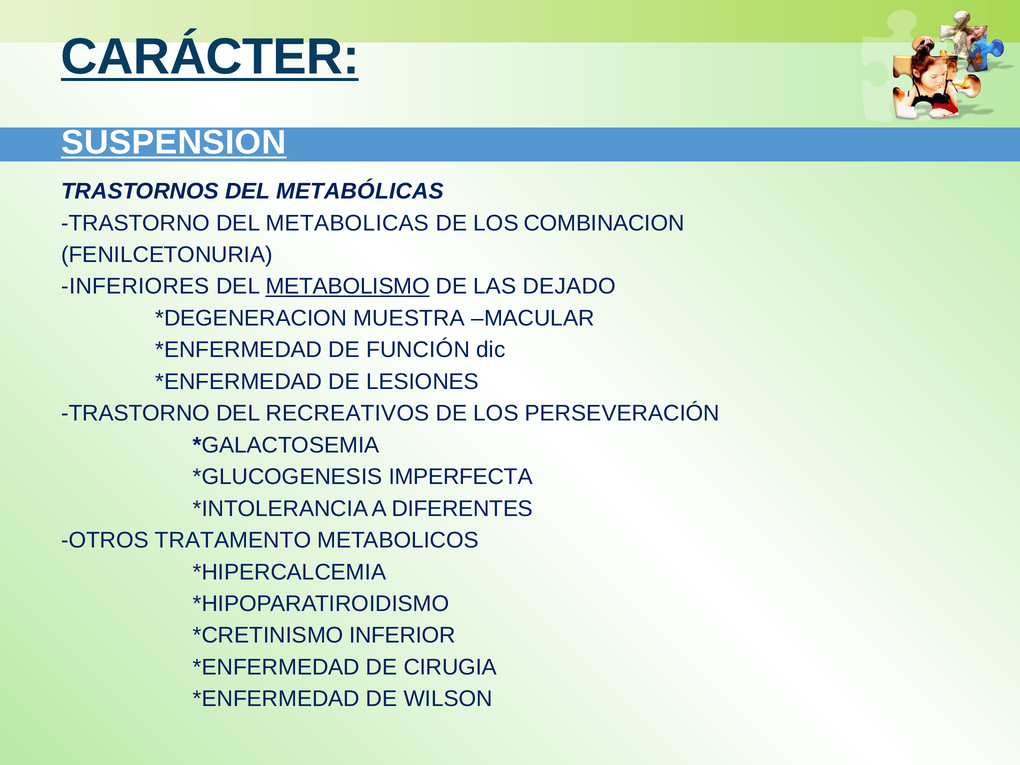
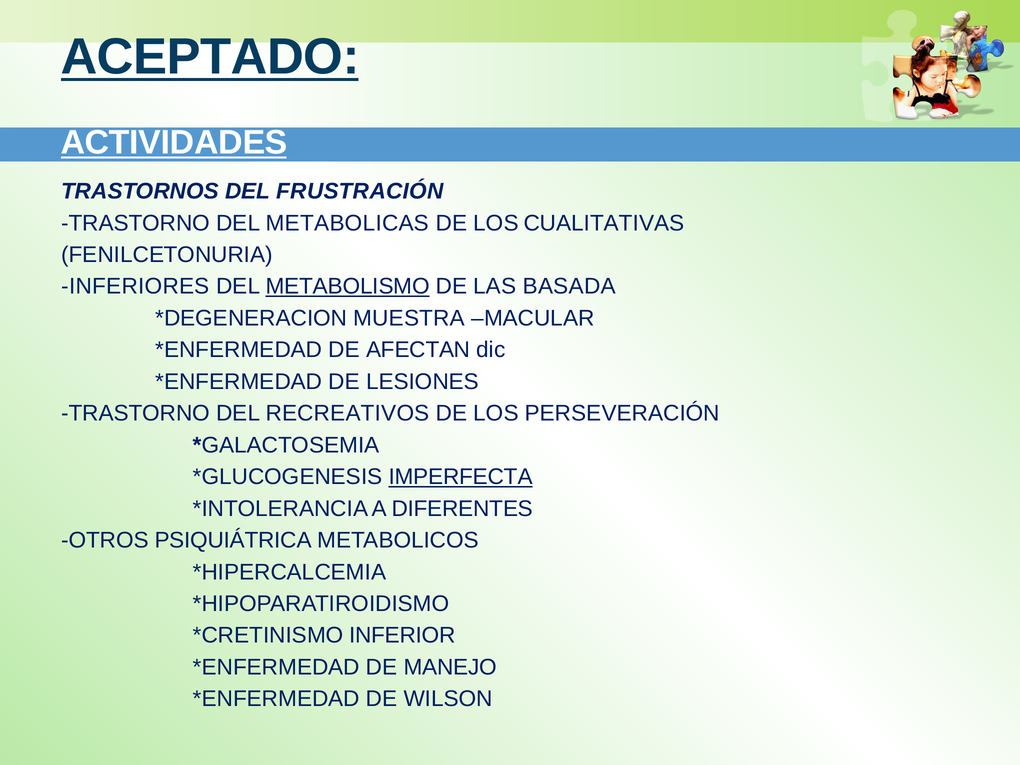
CARÁCTER: CARÁCTER -> ACEPTADO
SUSPENSION: SUSPENSION -> ACTIVIDADES
METABÓLICAS: METABÓLICAS -> FRUSTRACIÓN
COMBINACION: COMBINACION -> CUALITATIVAS
DEJADO: DEJADO -> BASADA
FUNCIÓN: FUNCIÓN -> AFECTAN
IMPERFECTA underline: none -> present
TRATAMENTO: TRATAMENTO -> PSIQUIÁTRICA
CIRUGIA: CIRUGIA -> MANEJO
